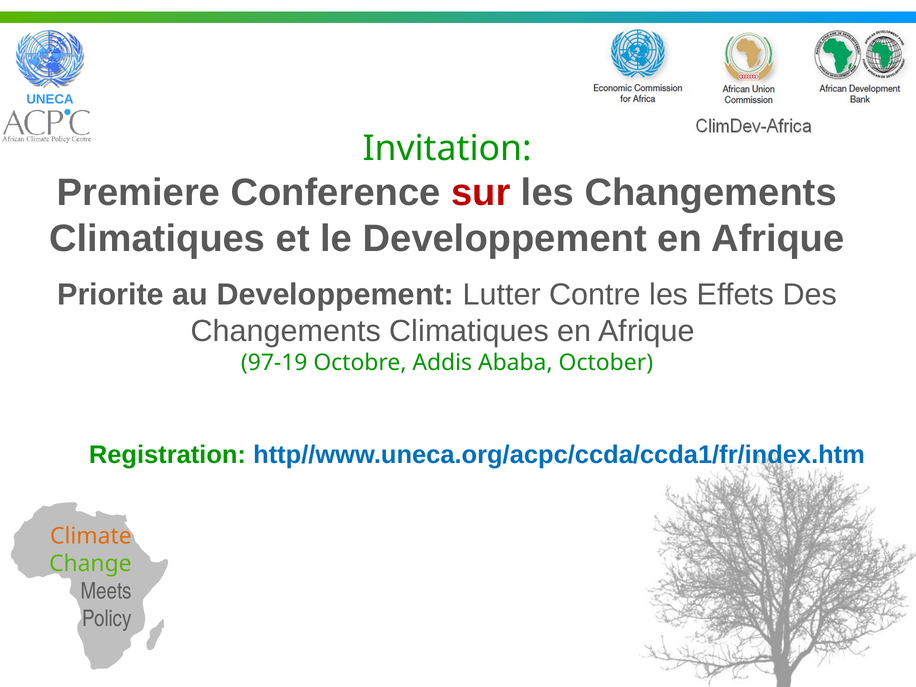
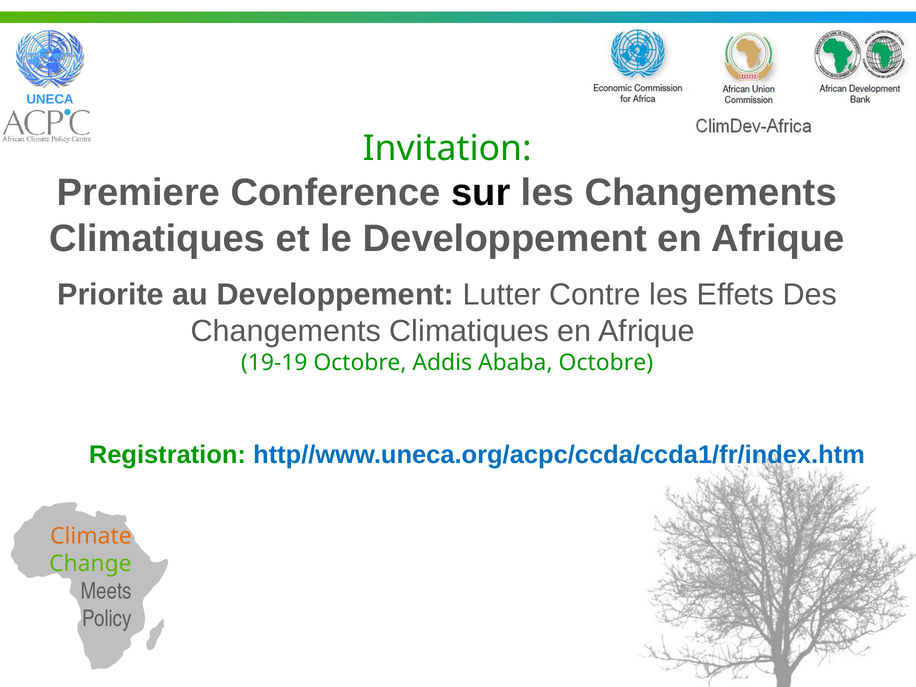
sur colour: red -> black
97-19: 97-19 -> 19-19
Ababa October: October -> Octobre
